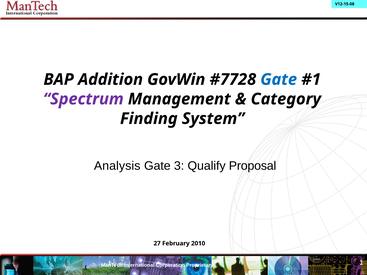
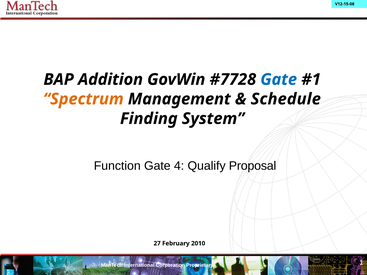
Spectrum colour: purple -> orange
Category: Category -> Schedule
Analysis: Analysis -> Function
3: 3 -> 4
